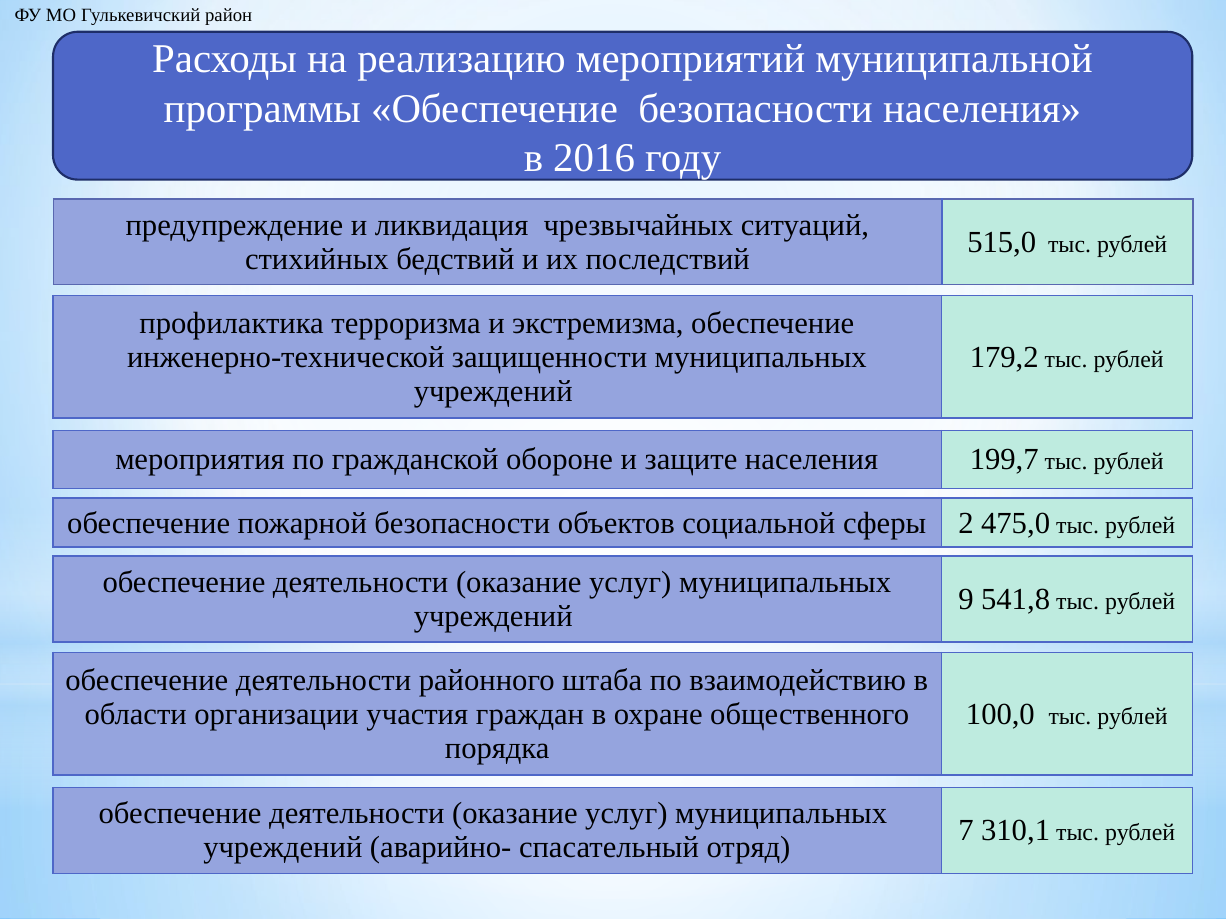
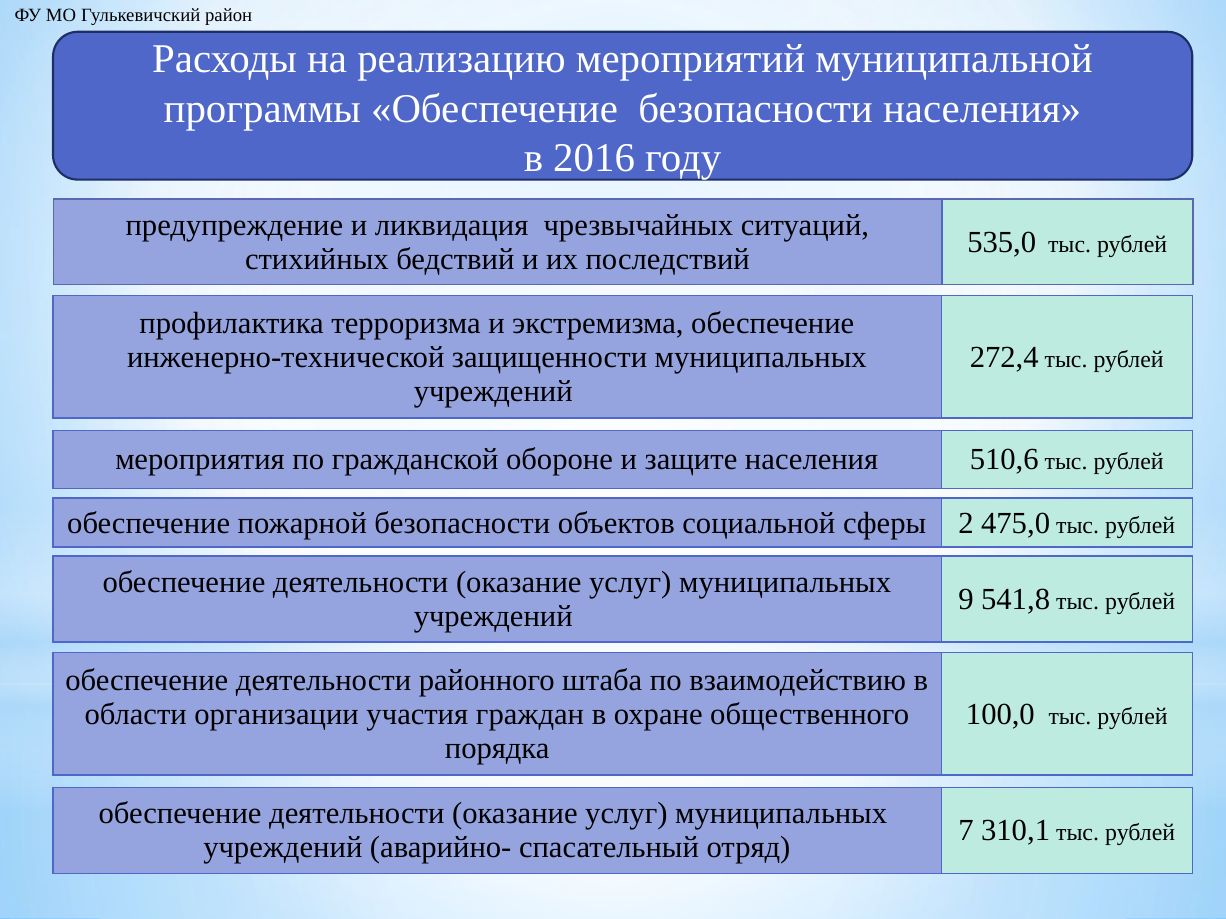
515,0: 515,0 -> 535,0
179,2: 179,2 -> 272,4
199,7: 199,7 -> 510,6
